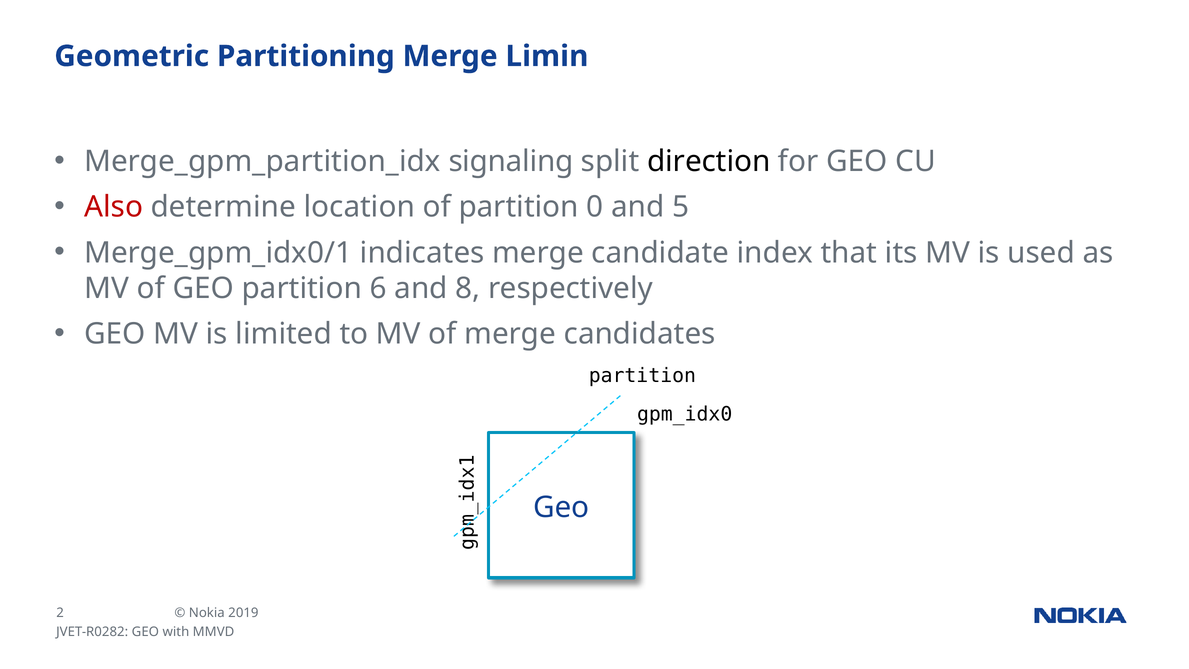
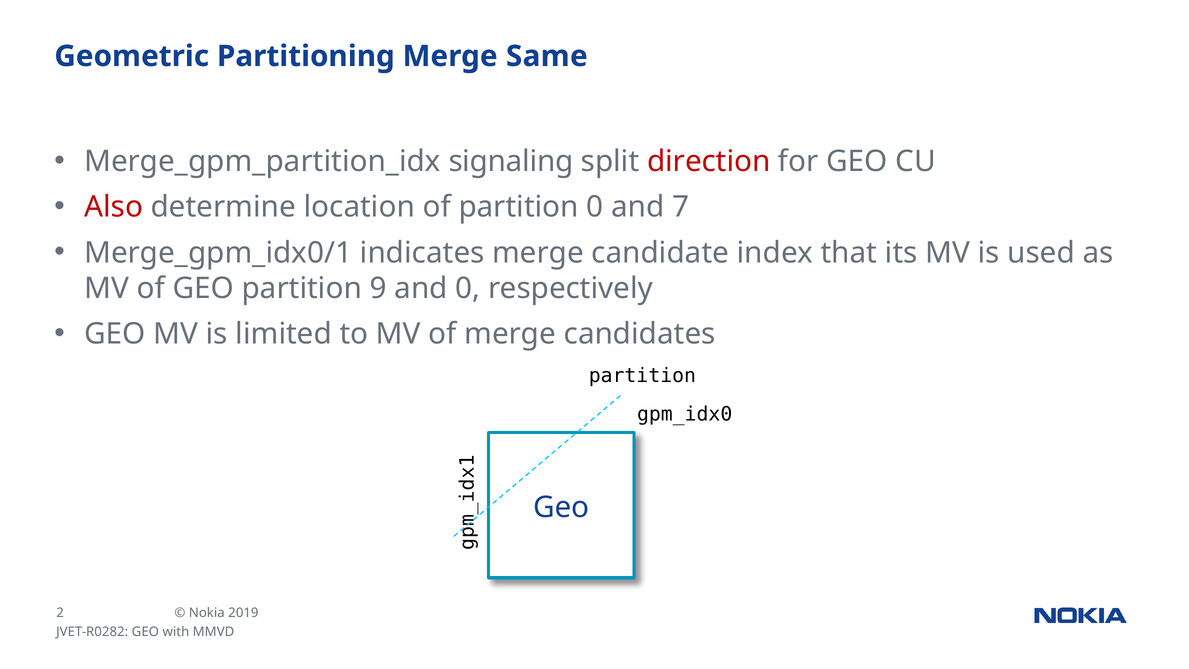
Limin: Limin -> Same
direction colour: black -> red
5: 5 -> 7
6: 6 -> 9
and 8: 8 -> 0
